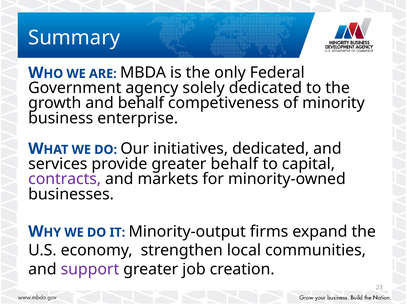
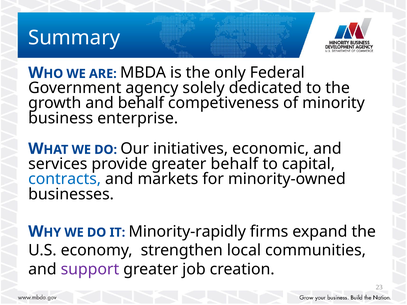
initiatives dedicated: dedicated -> economic
contracts colour: purple -> blue
Minority-output: Minority-output -> Minority-rapidly
